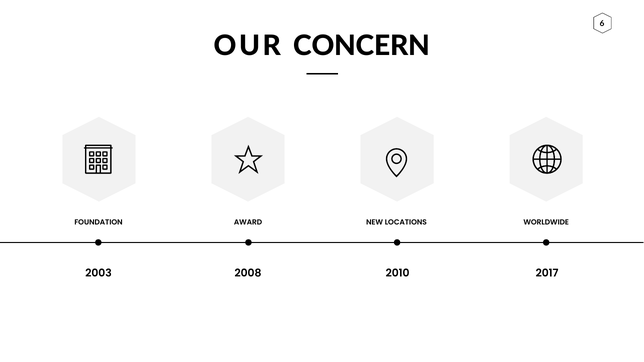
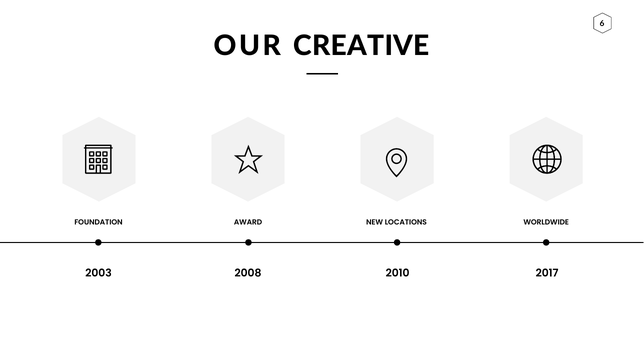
CONCERN: CONCERN -> CREATIVE
